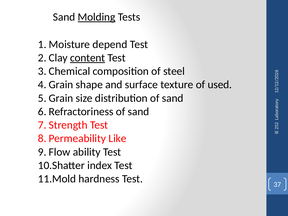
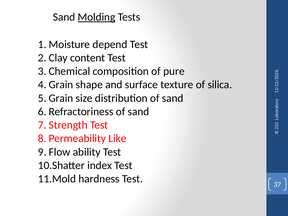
content underline: present -> none
steel: steel -> pure
used: used -> silica
